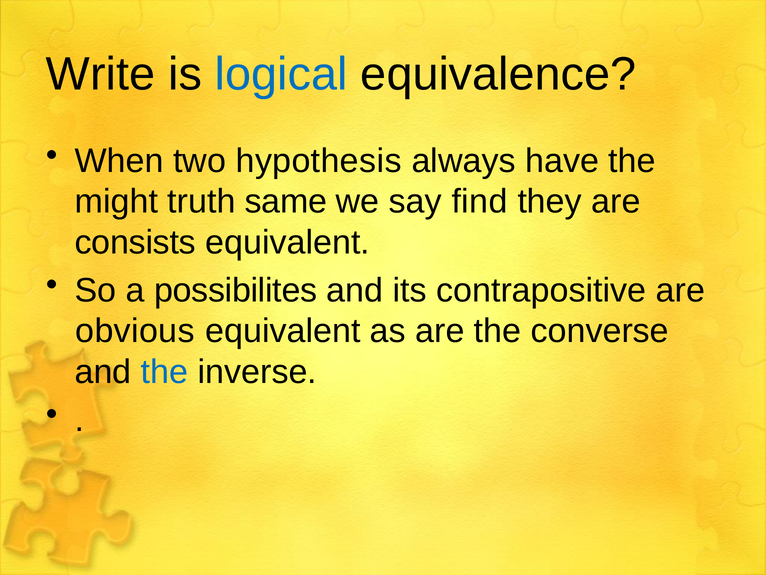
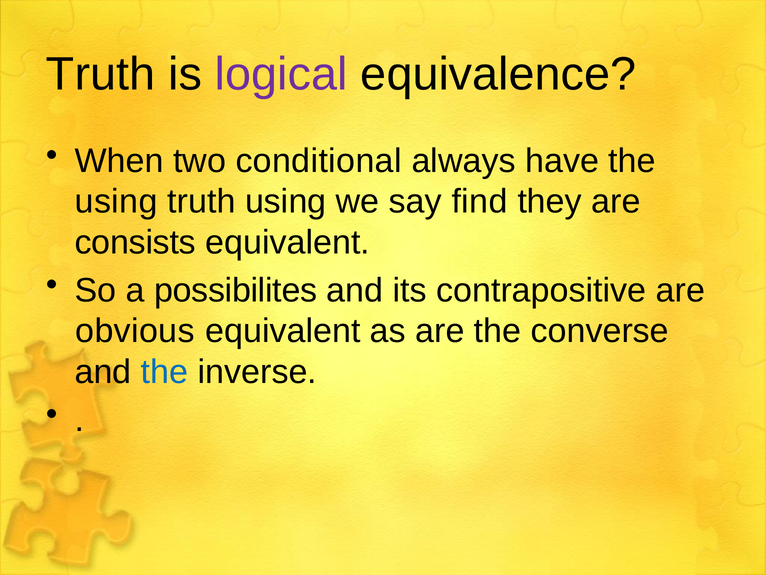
Write at (101, 74): Write -> Truth
logical colour: blue -> purple
hypothesis: hypothesis -> conditional
might at (116, 202): might -> using
truth same: same -> using
